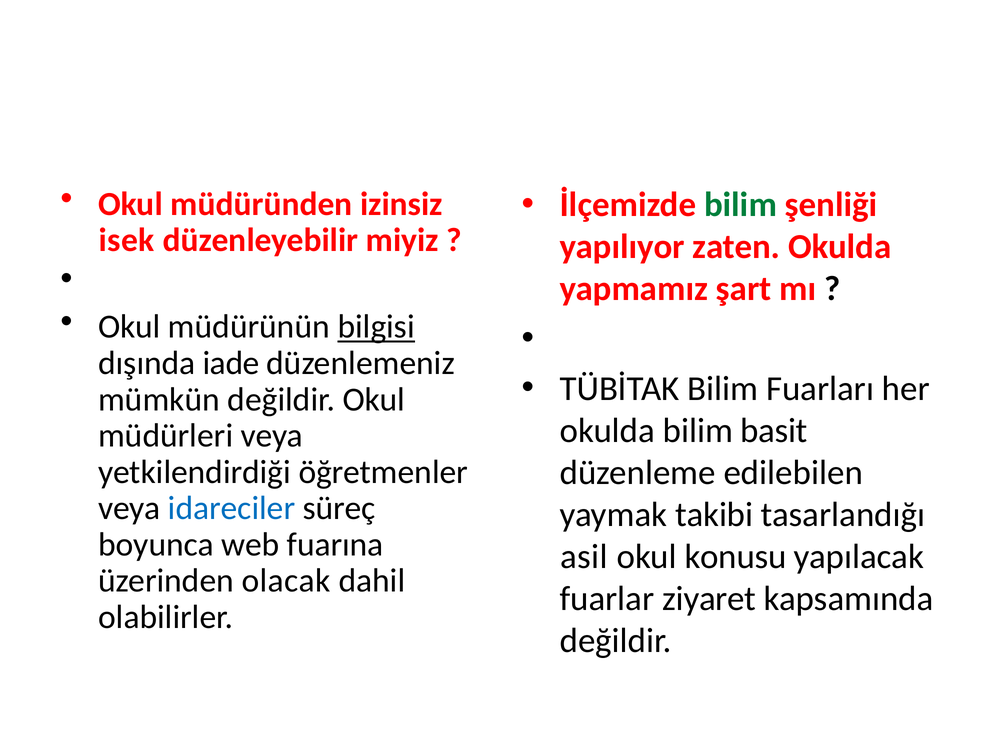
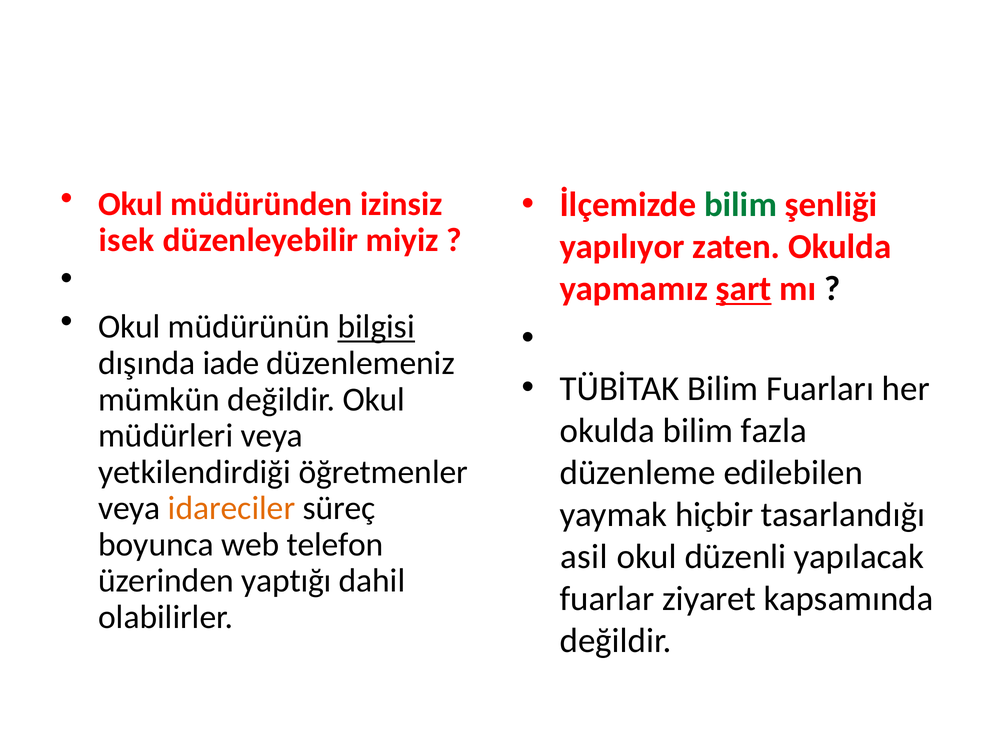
şart underline: none -> present
basit: basit -> fazla
idareciler colour: blue -> orange
takibi: takibi -> hiçbir
fuarına: fuarına -> telefon
konusu: konusu -> düzenli
olacak: olacak -> yaptığı
